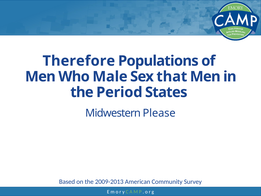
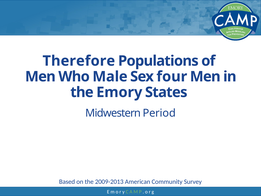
that: that -> four
Period: Period -> Emory
Please: Please -> Period
